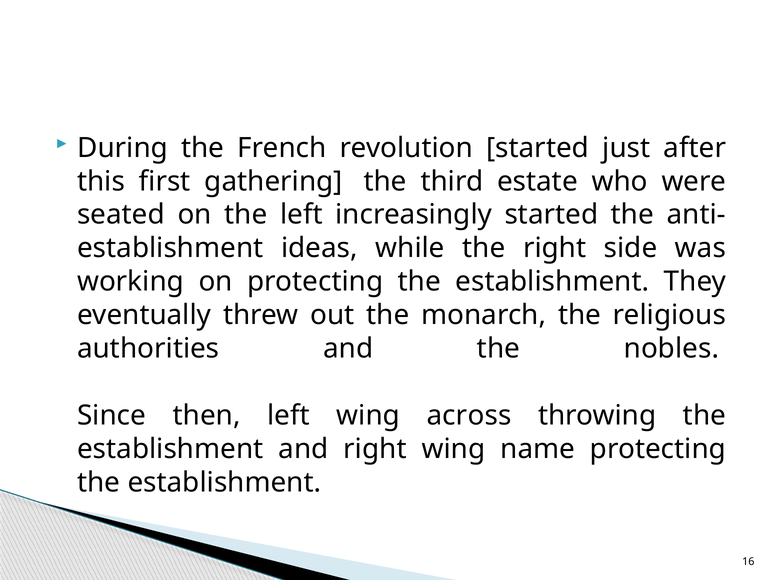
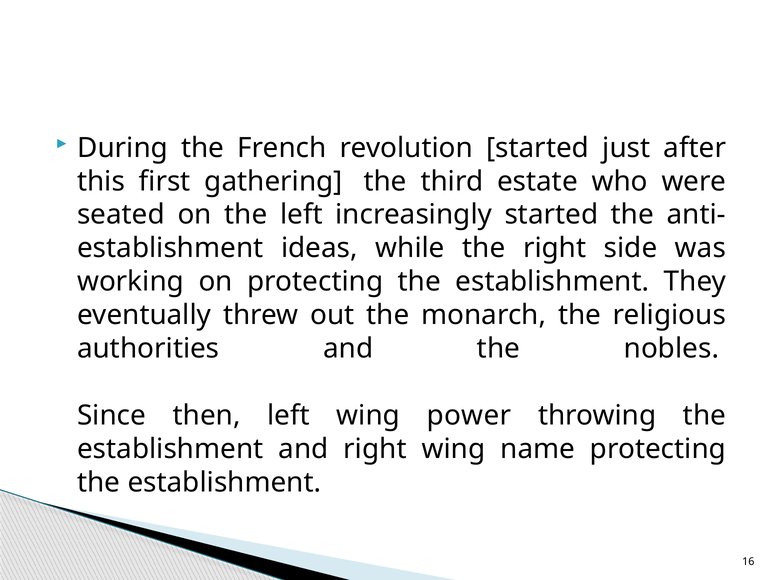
across: across -> power
